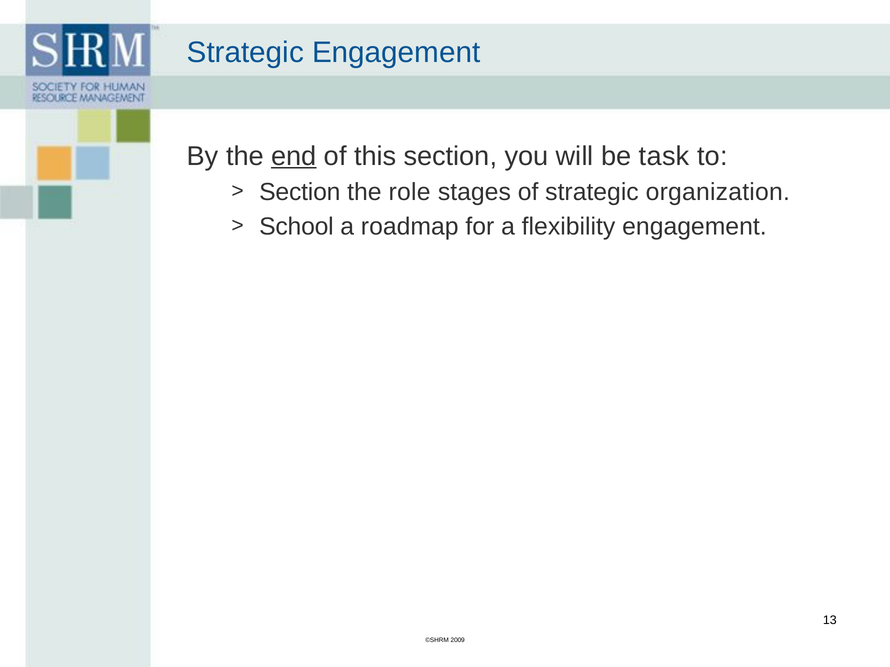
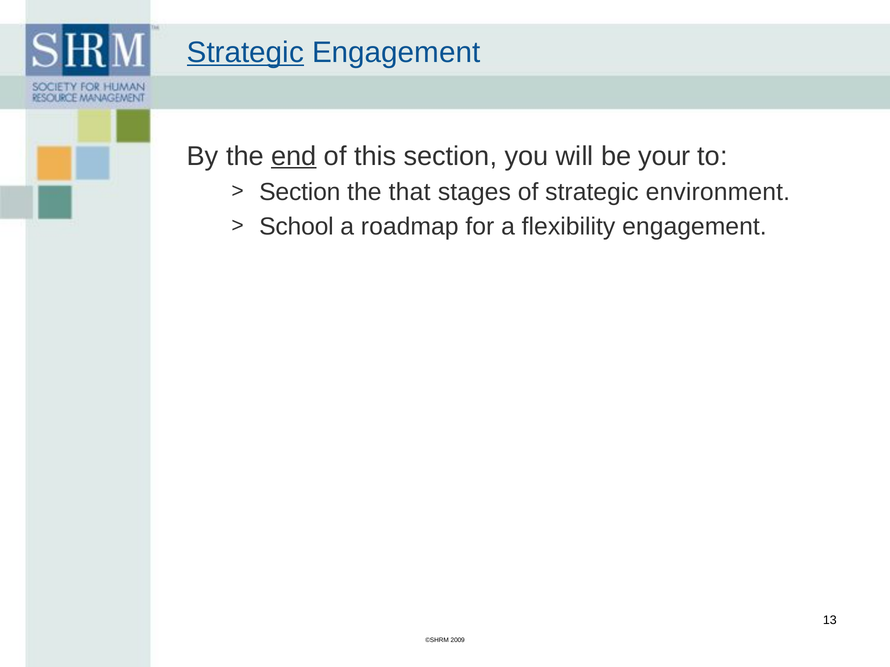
Strategic at (245, 53) underline: none -> present
task: task -> your
role: role -> that
organization: organization -> environment
